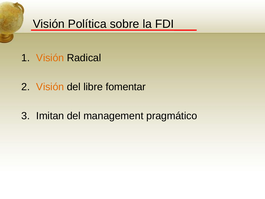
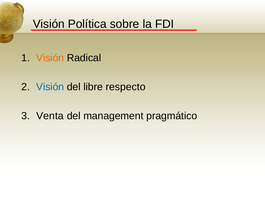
Visión at (50, 87) colour: orange -> blue
fomentar: fomentar -> respecto
Imitan: Imitan -> Venta
